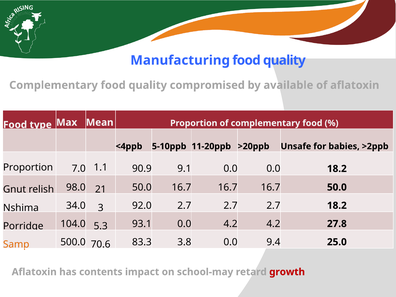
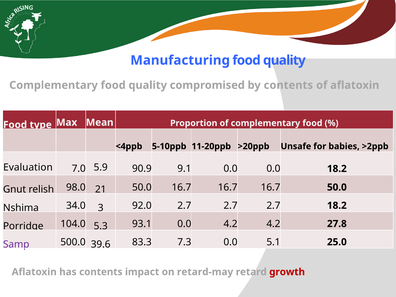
by available: available -> contents
Proportion at (28, 167): Proportion -> Evaluation
1.1: 1.1 -> 5.9
Samp colour: orange -> purple
70.6: 70.6 -> 39.6
3.8: 3.8 -> 7.3
9.4: 9.4 -> 5.1
school-may: school-may -> retard-may
